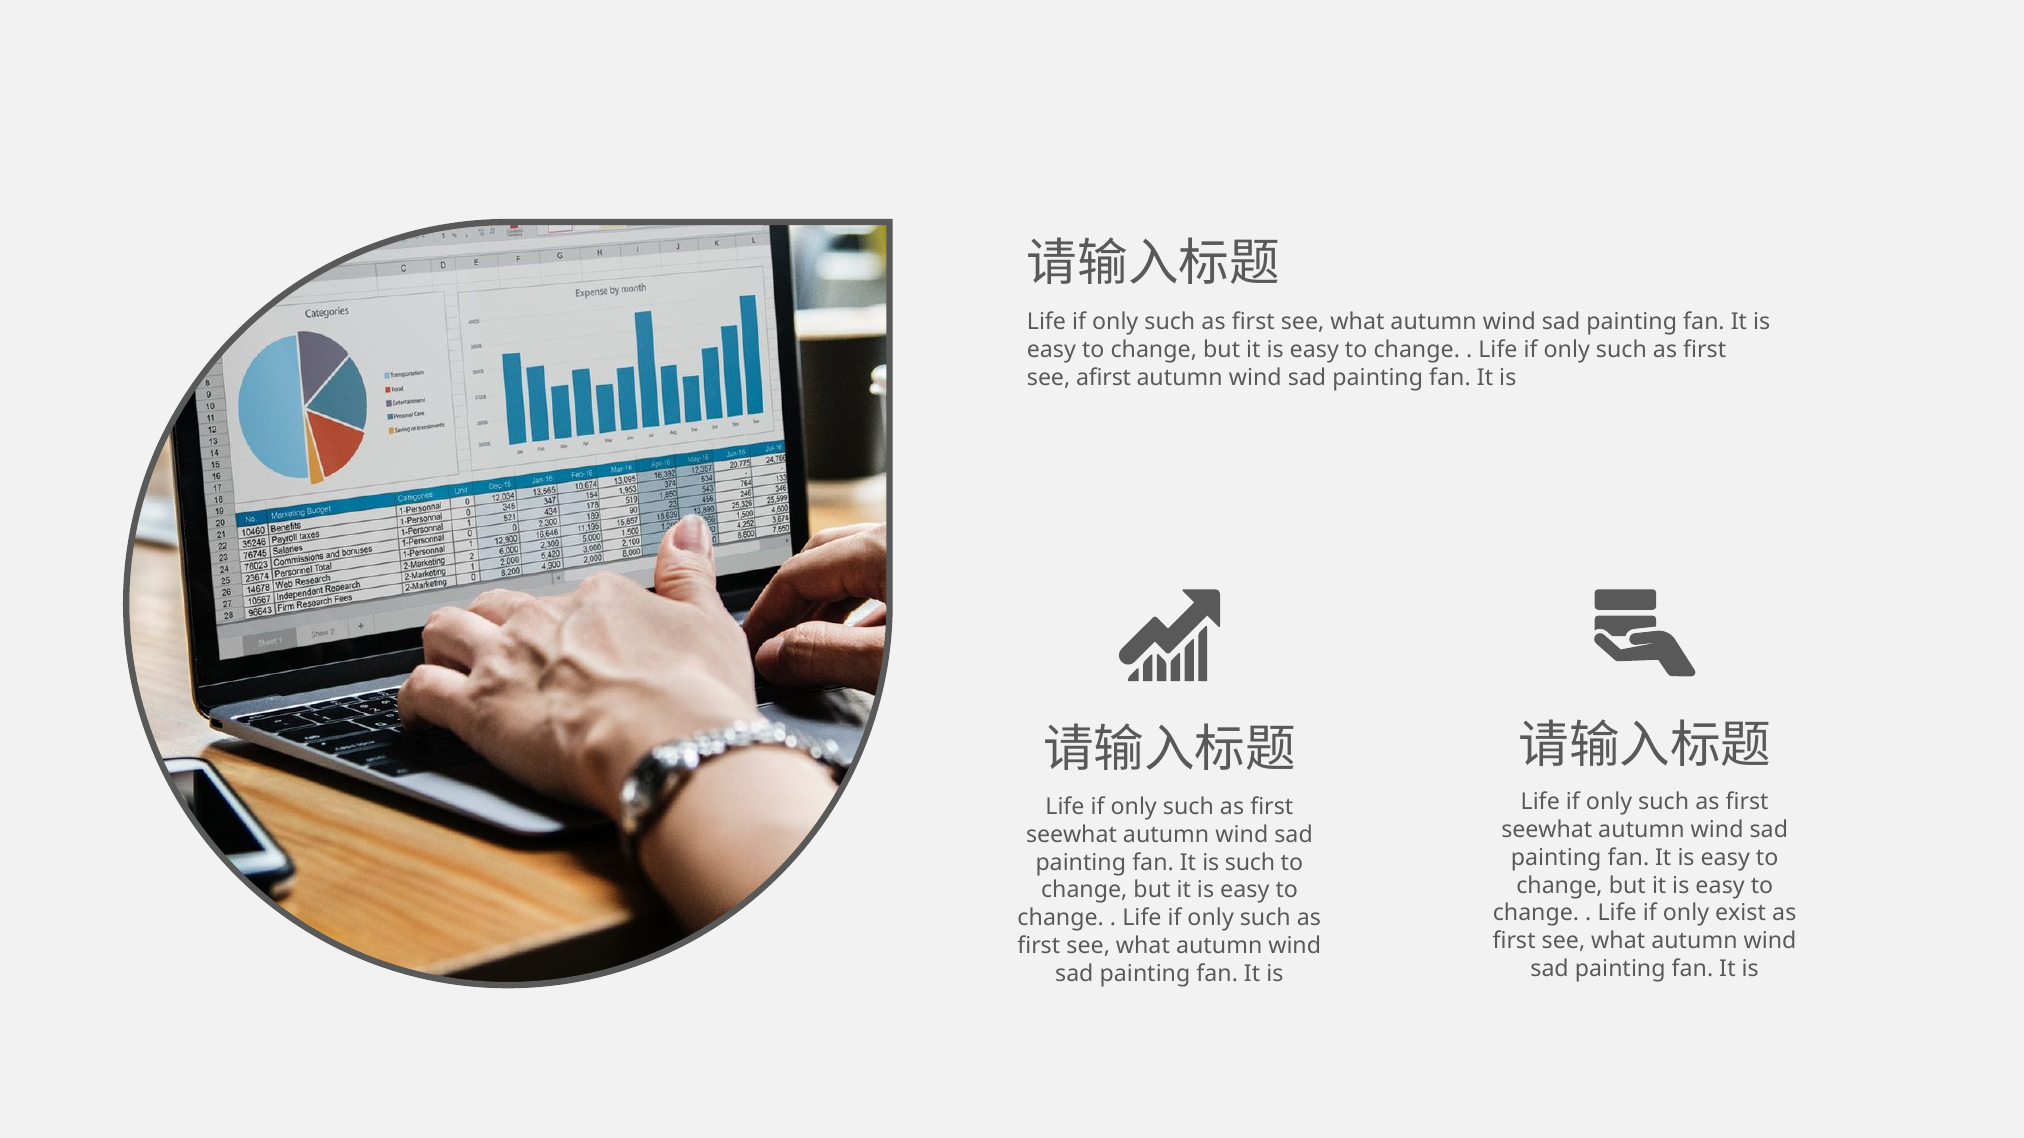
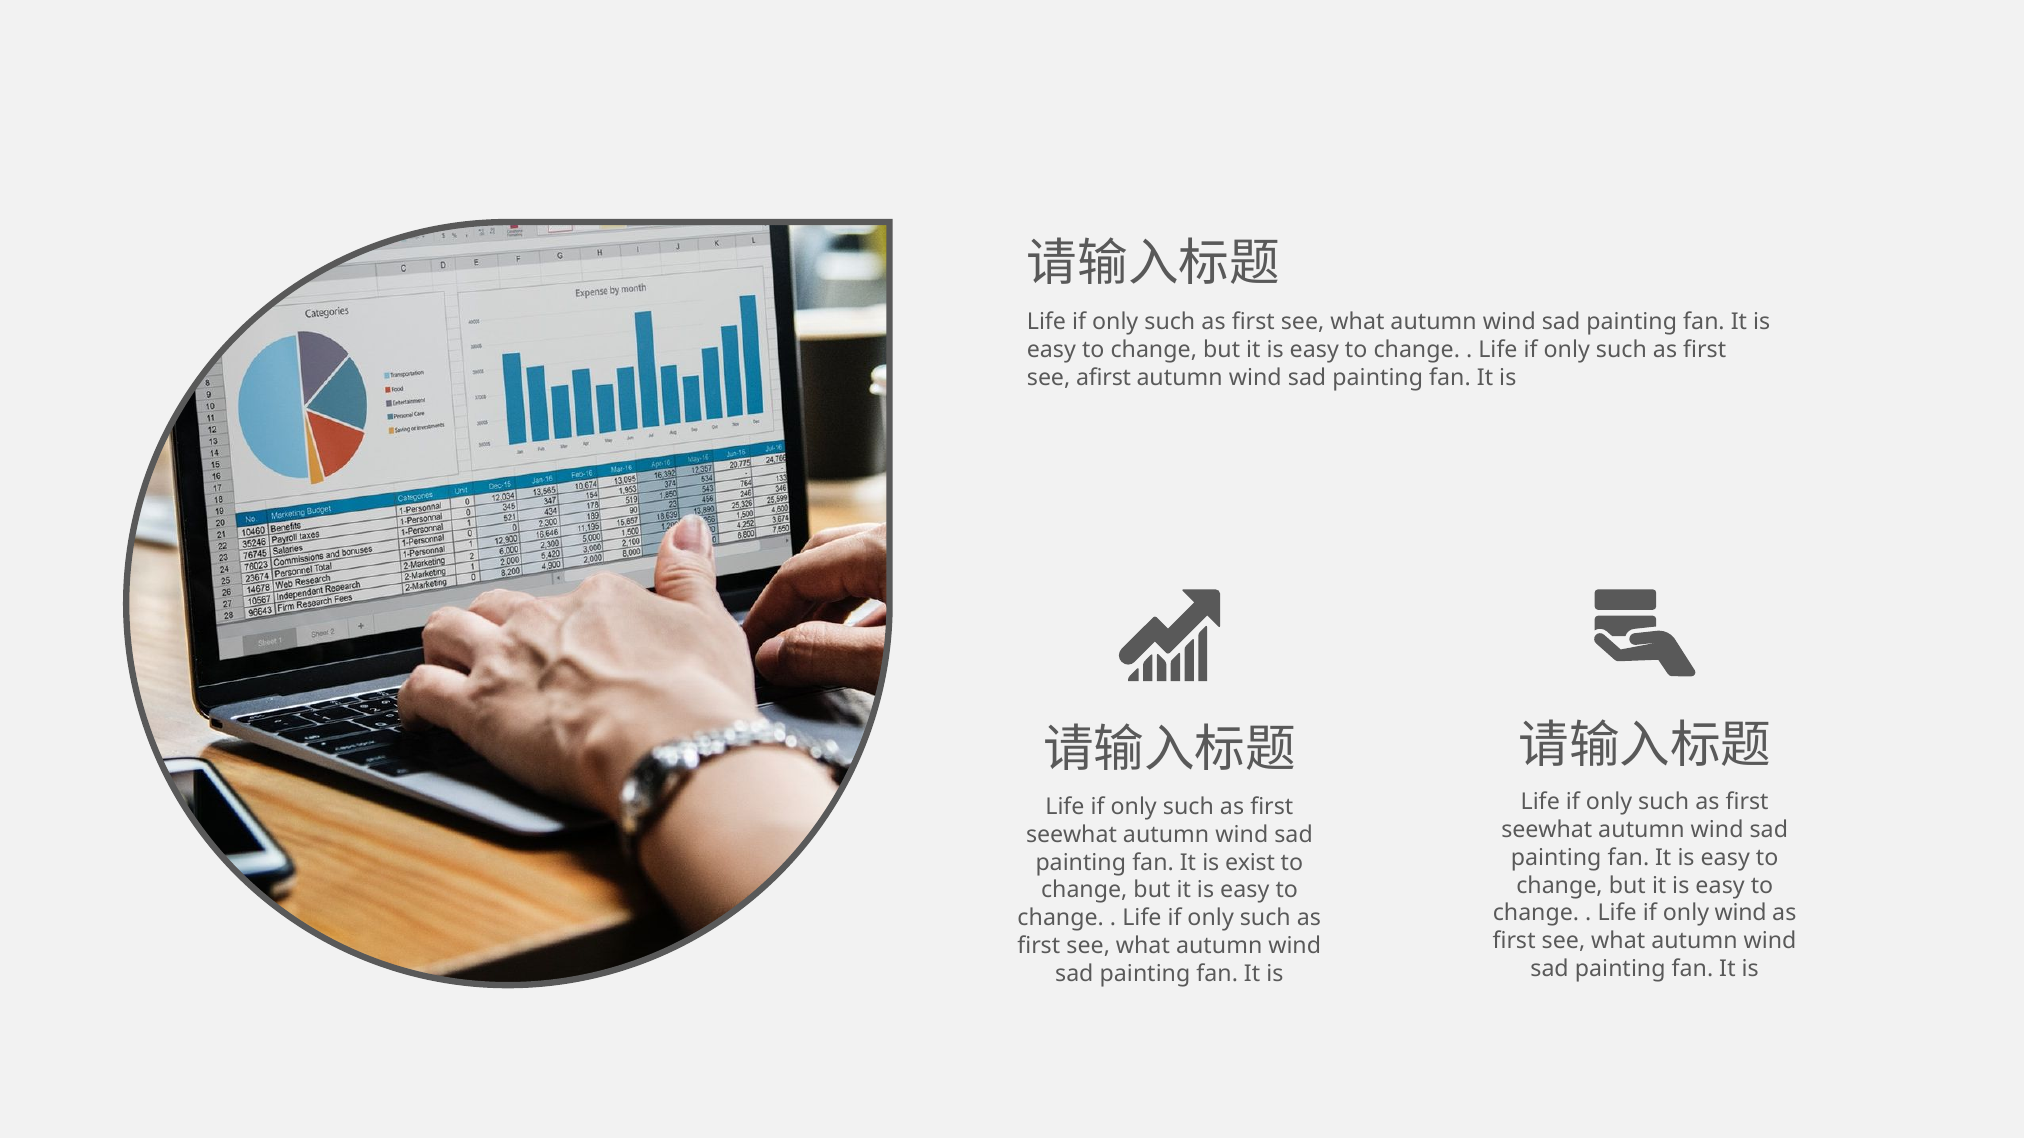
is such: such -> exist
only exist: exist -> wind
